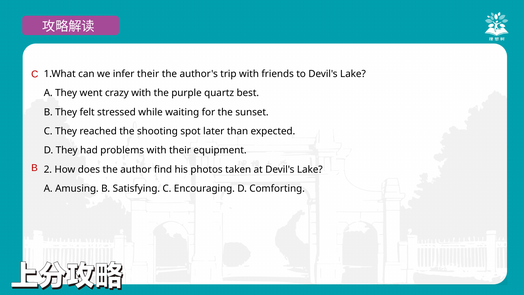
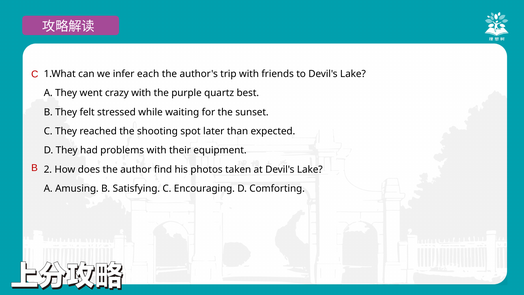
infer their: their -> each
